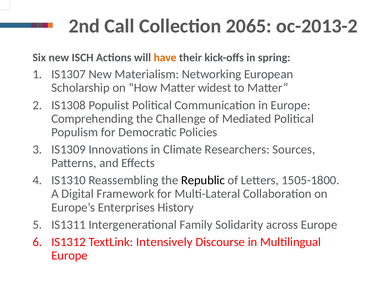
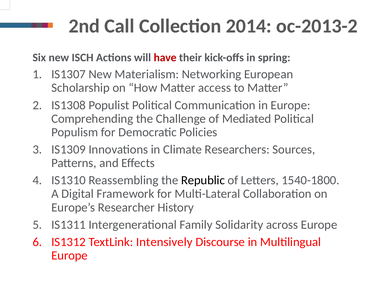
2065: 2065 -> 2014
have colour: orange -> red
widest: widest -> access
1505-1800: 1505-1800 -> 1540-1800
Enterprises: Enterprises -> Researcher
